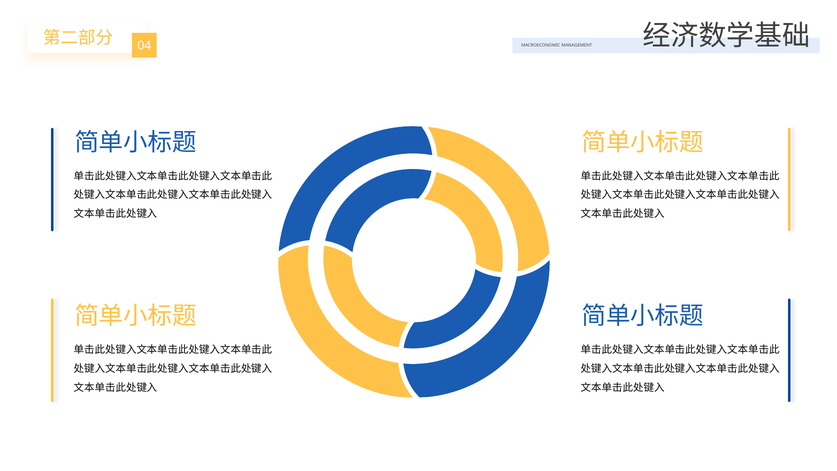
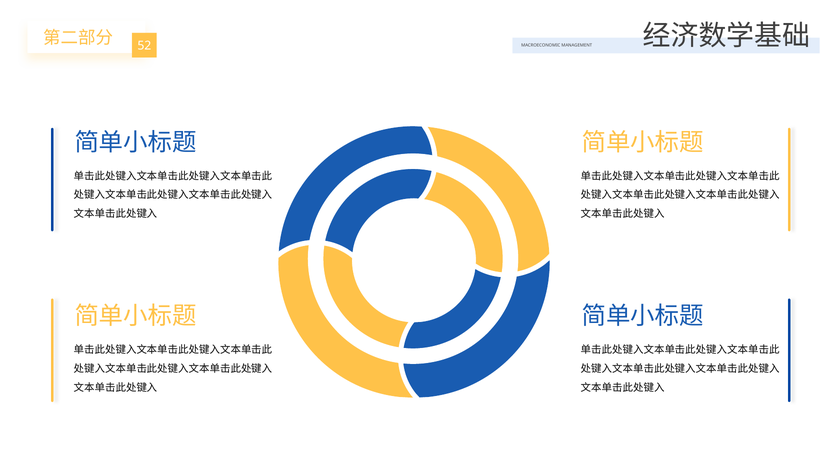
04: 04 -> 52
